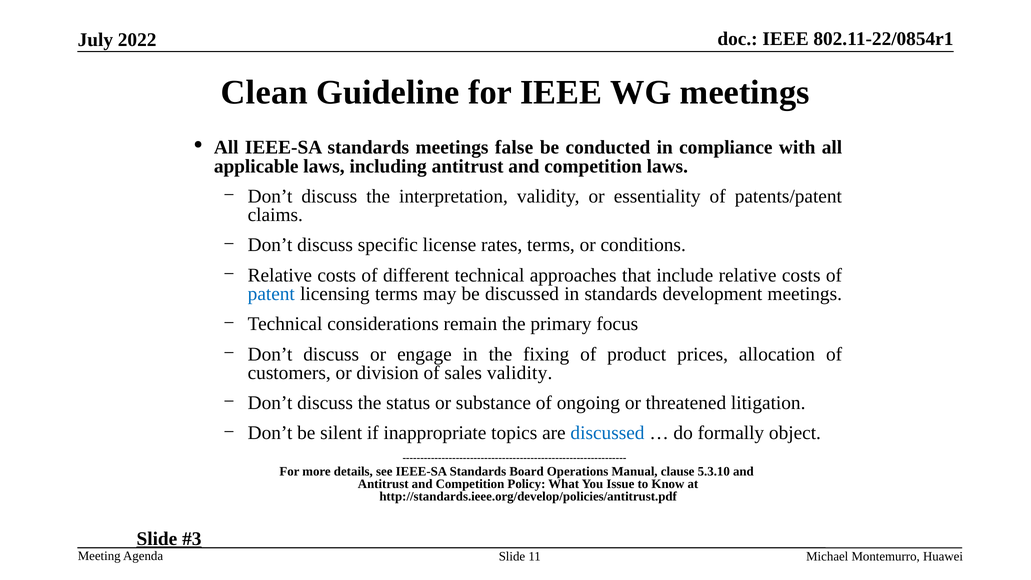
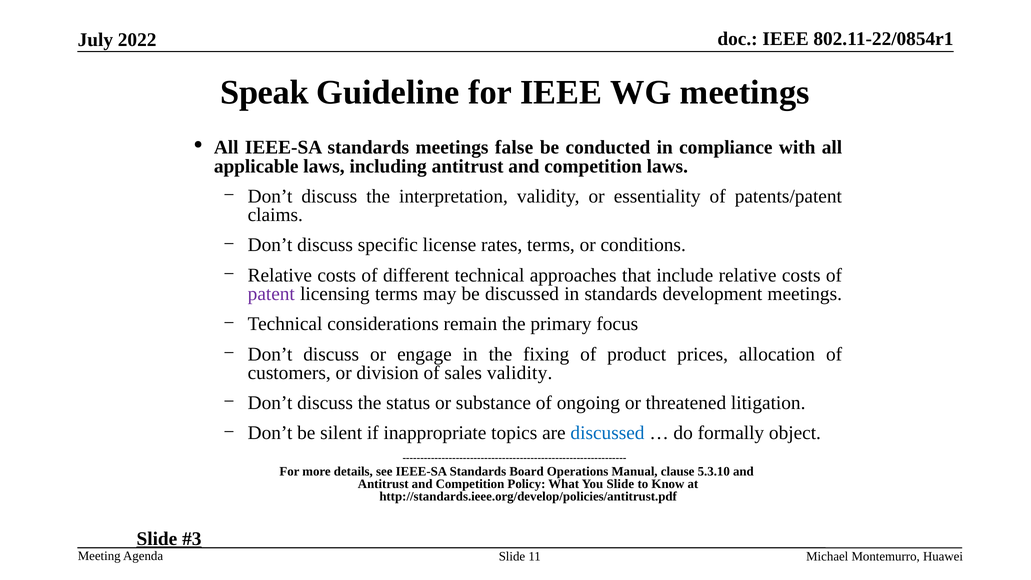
Clean: Clean -> Speak
patent colour: blue -> purple
You Issue: Issue -> Slide
